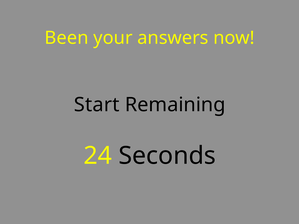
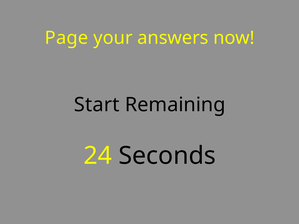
Been: Been -> Page
